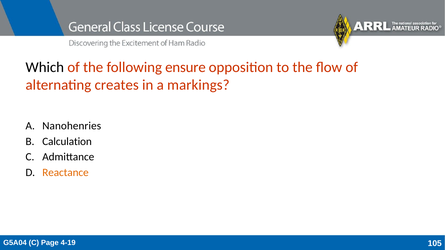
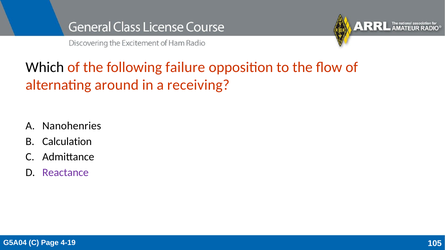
ensure: ensure -> failure
creates: creates -> around
markings: markings -> receiving
Reactance colour: orange -> purple
